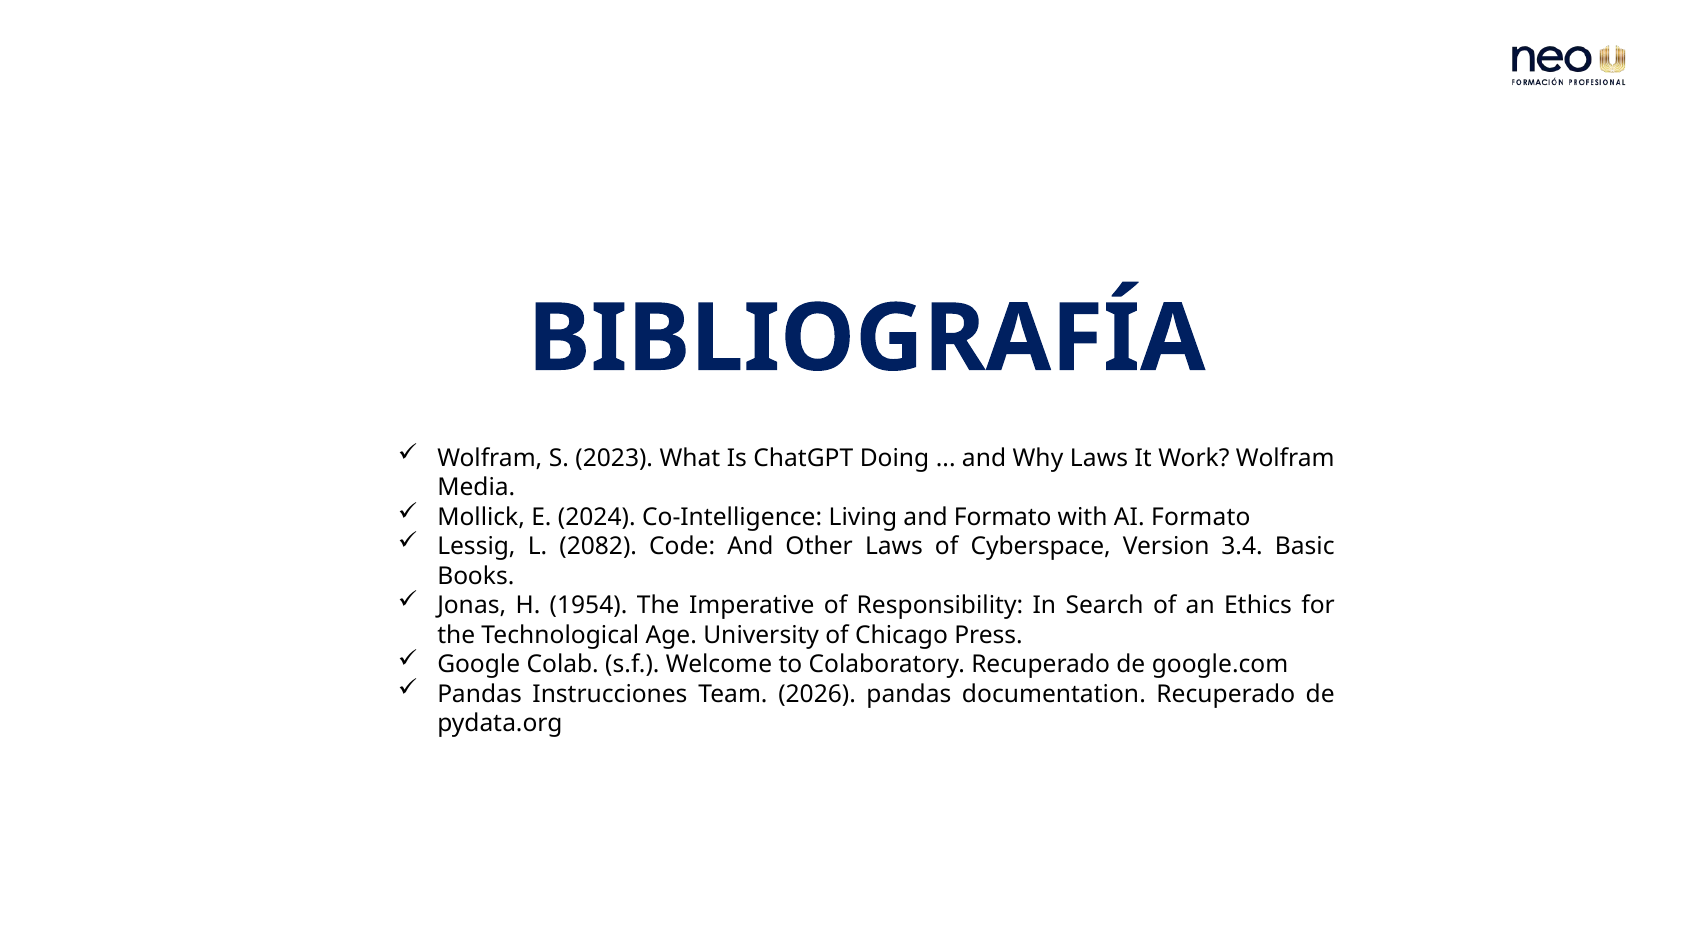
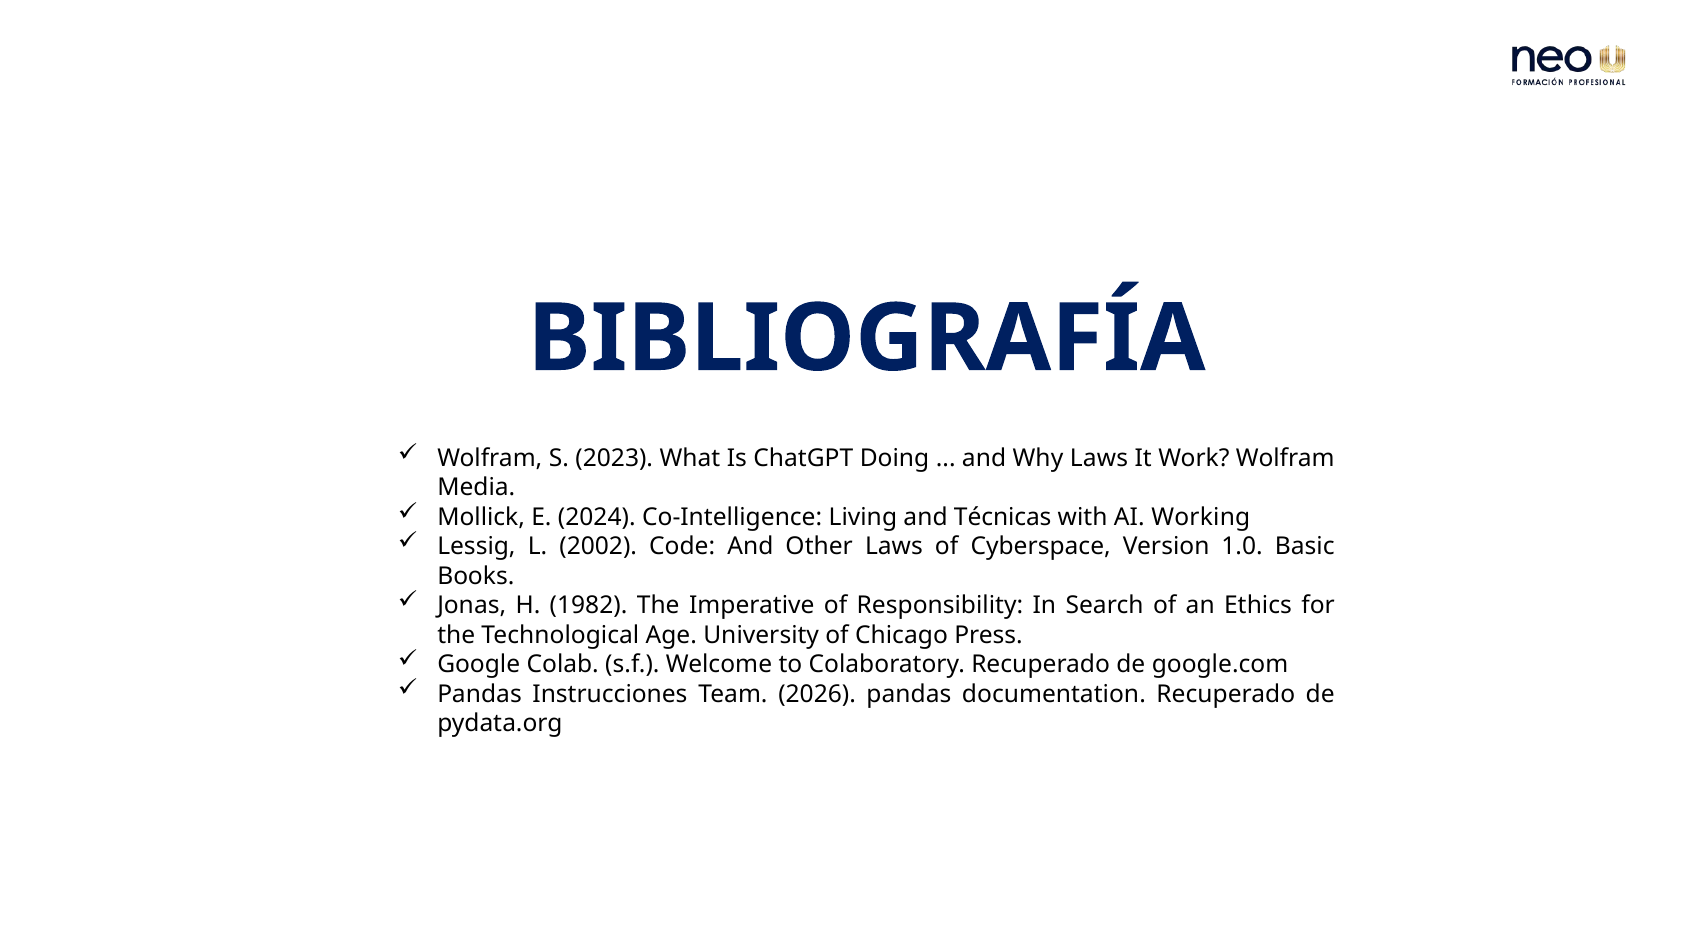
and Formato: Formato -> Técnicas
AI Formato: Formato -> Working
2082: 2082 -> 2002
3.4: 3.4 -> 1.0
1954: 1954 -> 1982
